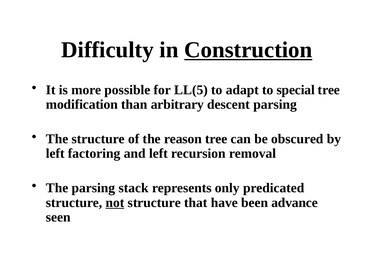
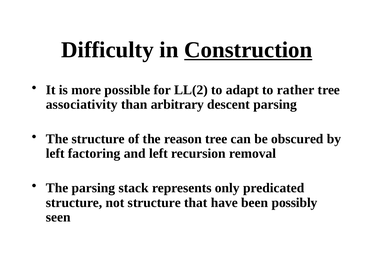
LL(5: LL(5 -> LL(2
special: special -> rather
modification: modification -> associativity
not underline: present -> none
advance: advance -> possibly
